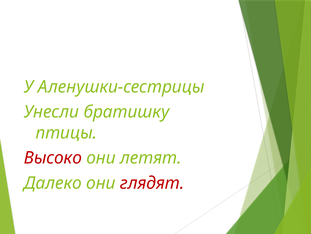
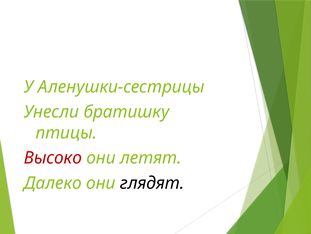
глядят colour: red -> black
